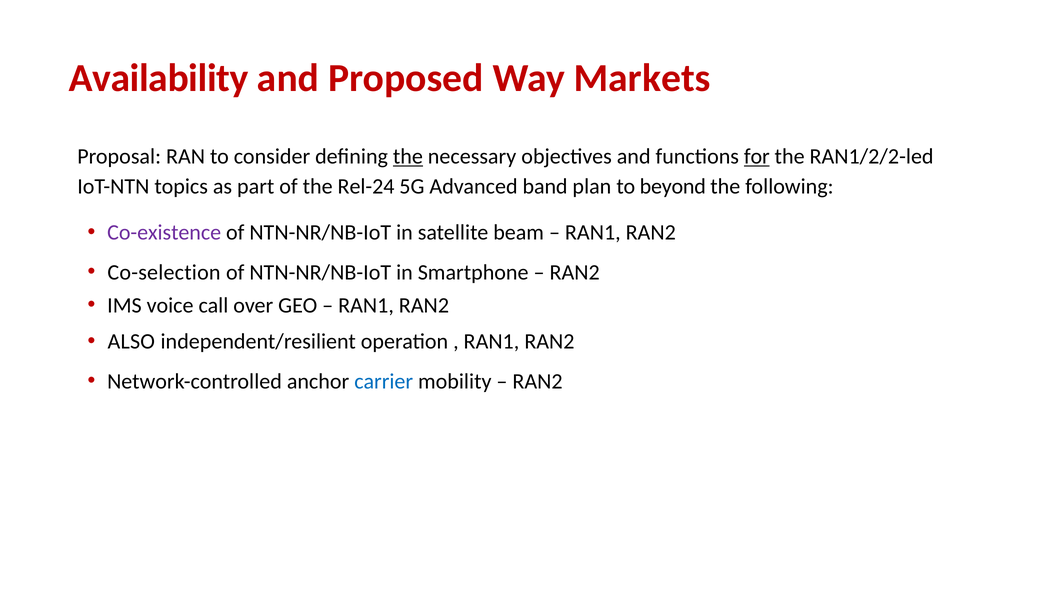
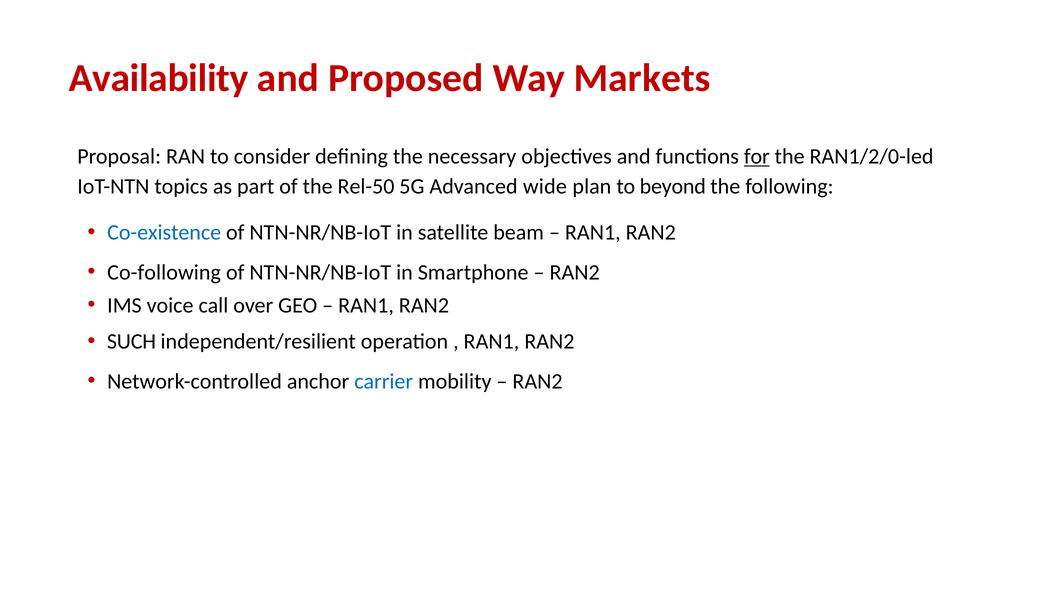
the at (408, 157) underline: present -> none
RAN1/2/2-led: RAN1/2/2-led -> RAN1/2/0-led
Rel-24: Rel-24 -> Rel-50
band: band -> wide
Co-existence colour: purple -> blue
Co-selection: Co-selection -> Co-following
ALSO: ALSO -> SUCH
